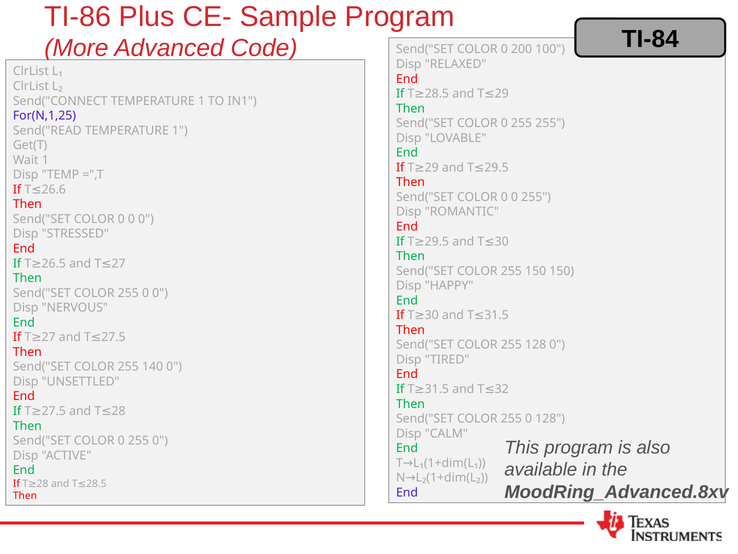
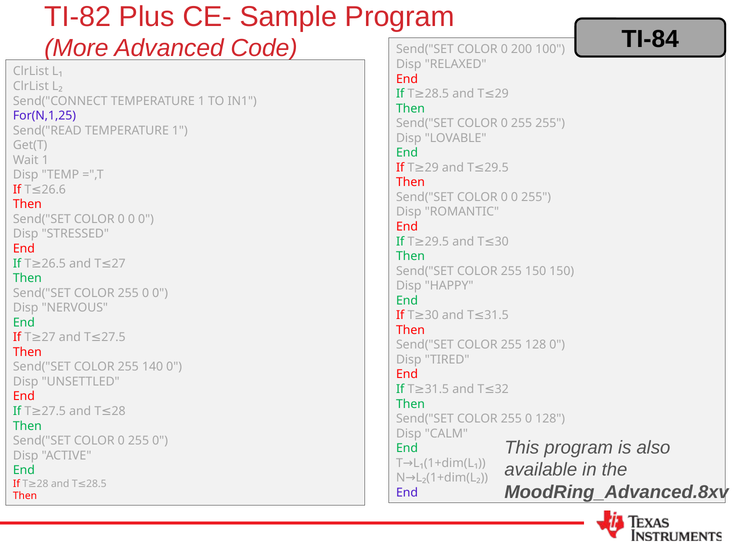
TI-86: TI-86 -> TI-82
